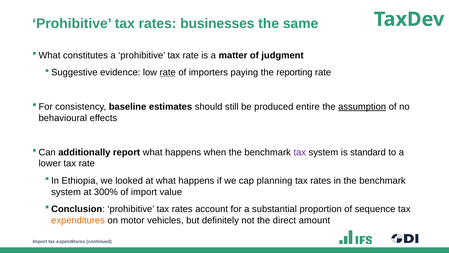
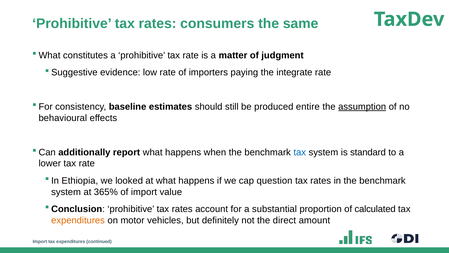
businesses: businesses -> consumers
rate at (168, 72) underline: present -> none
reporting: reporting -> integrate
tax at (300, 152) colour: purple -> blue
planning: planning -> question
300%: 300% -> 365%
sequence: sequence -> calculated
